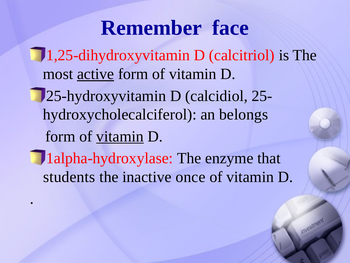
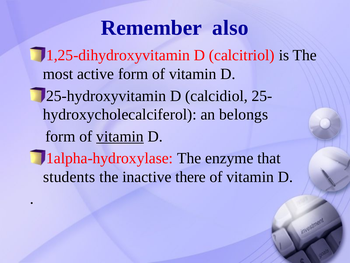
face: face -> also
active underline: present -> none
once: once -> there
